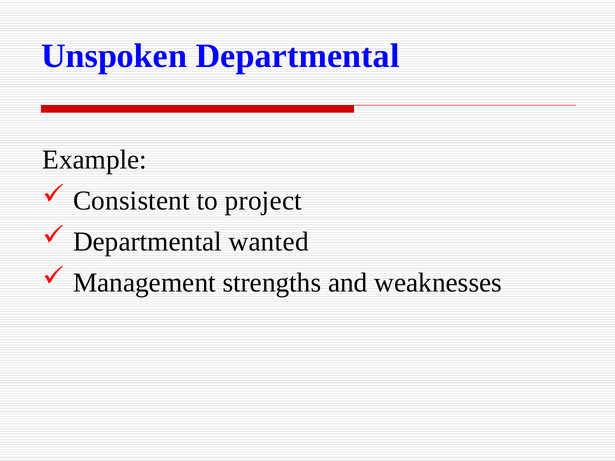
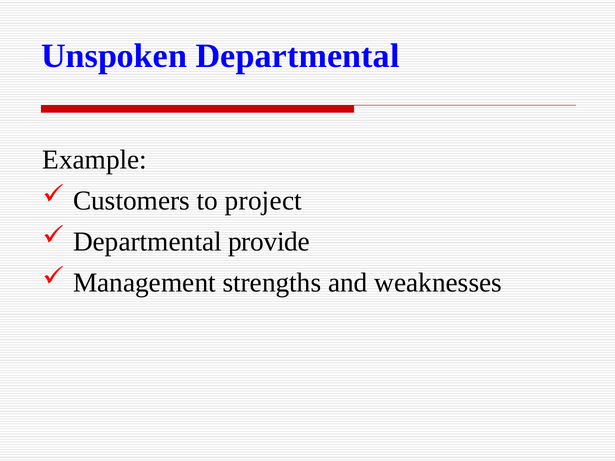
Consistent: Consistent -> Customers
wanted: wanted -> provide
